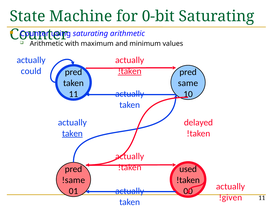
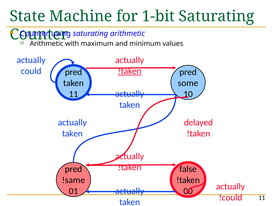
0-bit: 0-bit -> 1-bit
same: same -> some
taken at (72, 134) underline: present -> none
used: used -> false
!given: !given -> !could
